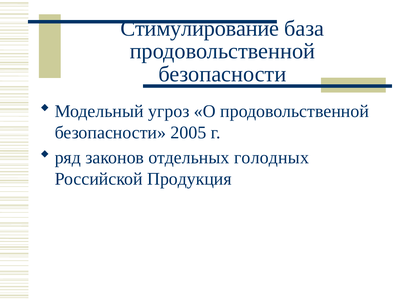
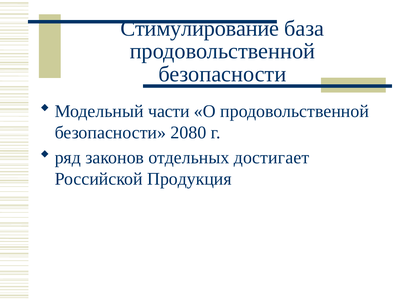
угроз: угроз -> части
2005: 2005 -> 2080
голодных: голодных -> достигает
